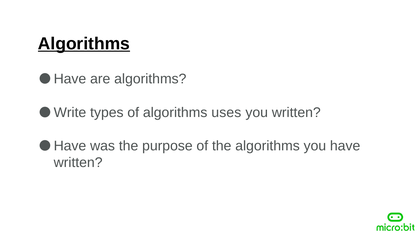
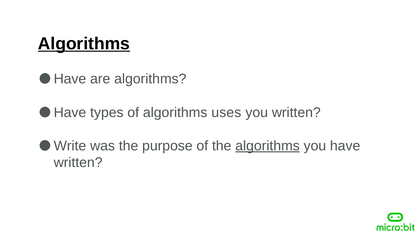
Write at (70, 113): Write -> Have
Have at (70, 146): Have -> Write
algorithms at (268, 146) underline: none -> present
